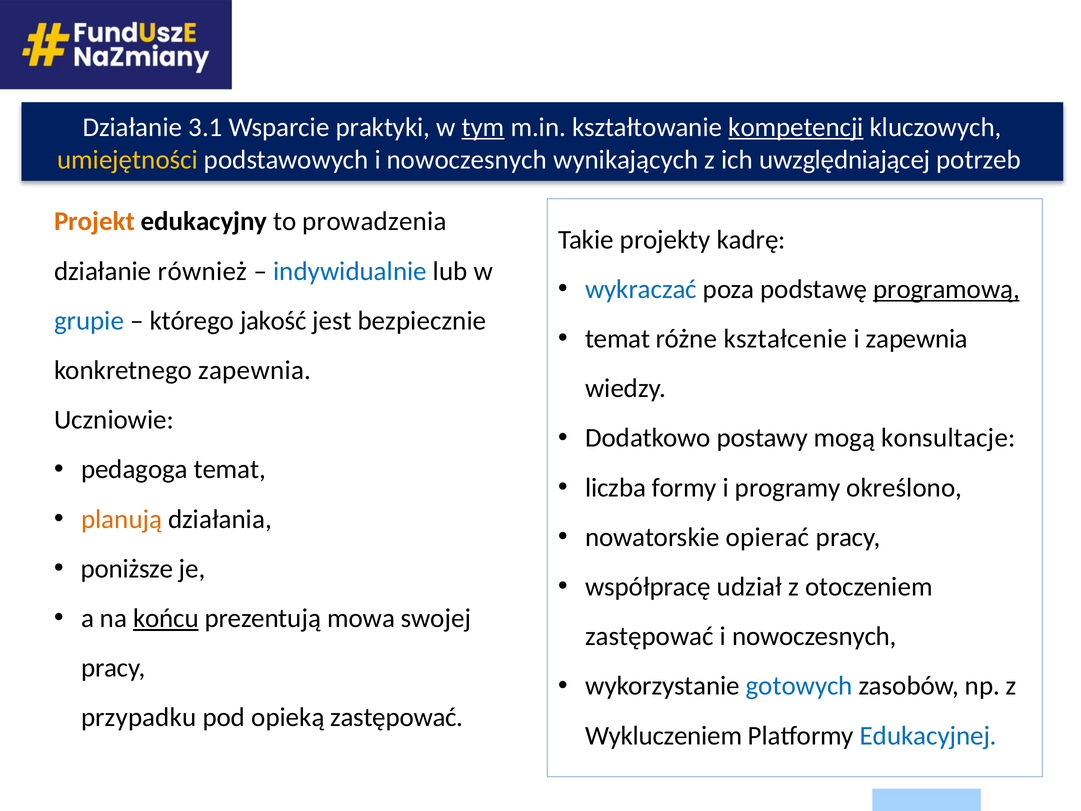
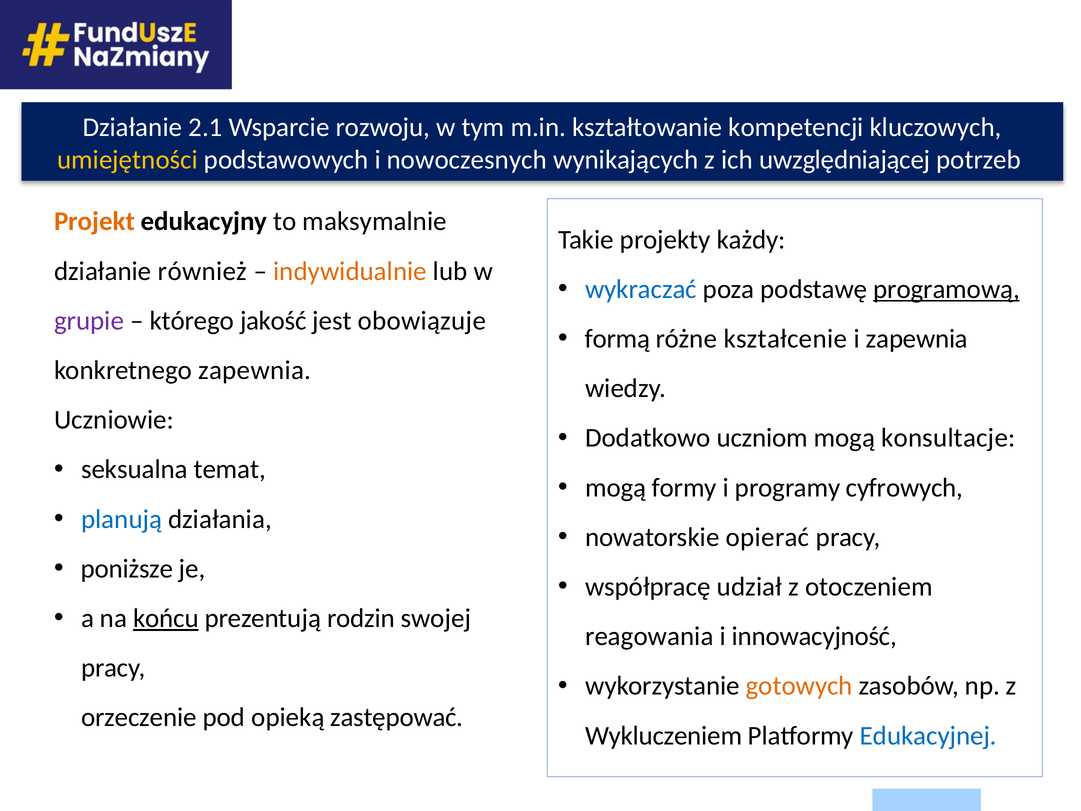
3.1: 3.1 -> 2.1
praktyki: praktyki -> rozwoju
tym underline: present -> none
kompetencji underline: present -> none
prowadzenia: prowadzenia -> maksymalnie
kadrę: kadrę -> każdy
indywidualnie colour: blue -> orange
grupie colour: blue -> purple
bezpiecznie: bezpiecznie -> obowiązuje
temat at (618, 339): temat -> formą
postawy: postawy -> uczniom
pedagoga: pedagoga -> seksualna
liczba at (616, 487): liczba -> mogą
określono: określono -> cyfrowych
planują colour: orange -> blue
mowa: mowa -> rodzin
zastępować at (649, 636): zastępować -> reagowania
nowoczesnych at (814, 636): nowoczesnych -> innowacyjność
gotowych colour: blue -> orange
przypadku: przypadku -> orzeczenie
